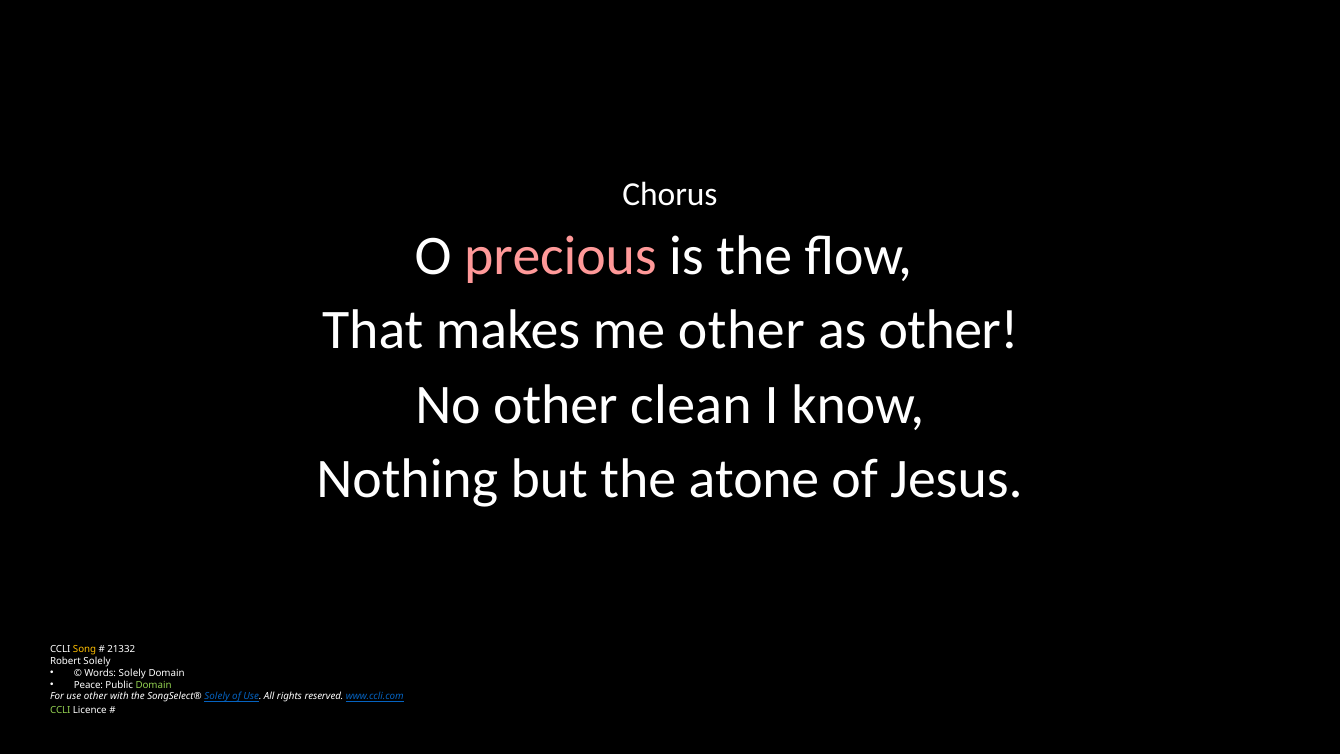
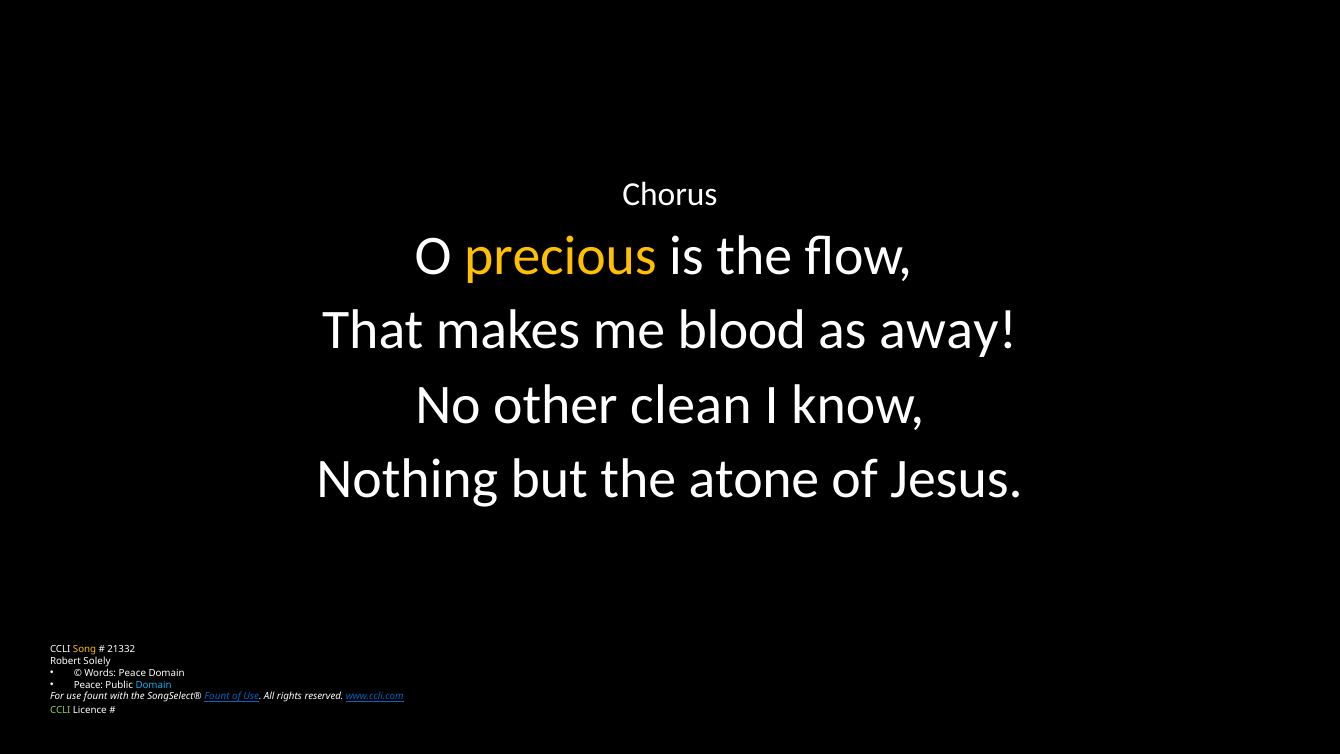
precious colour: pink -> yellow
me other: other -> blood
as other: other -> away
Words Solely: Solely -> Peace
Domain at (154, 685) colour: light green -> light blue
use other: other -> fount
SongSelect® Solely: Solely -> Fount
